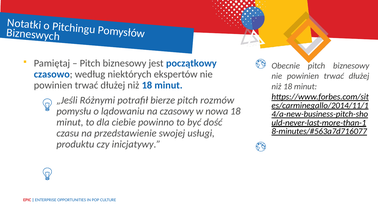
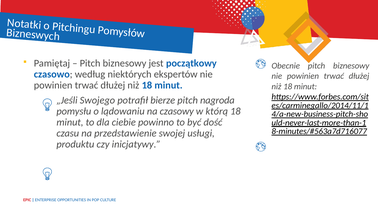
Różnymi: Różnymi -> Swojego
rozmów: rozmów -> nagroda
nowa: nowa -> którą
